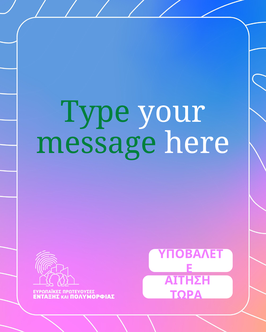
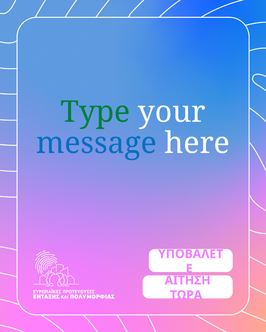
message colour: green -> blue
